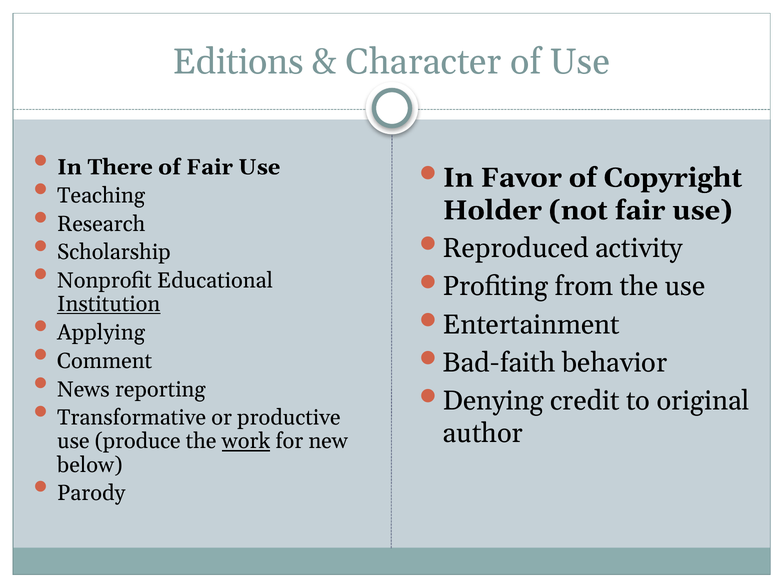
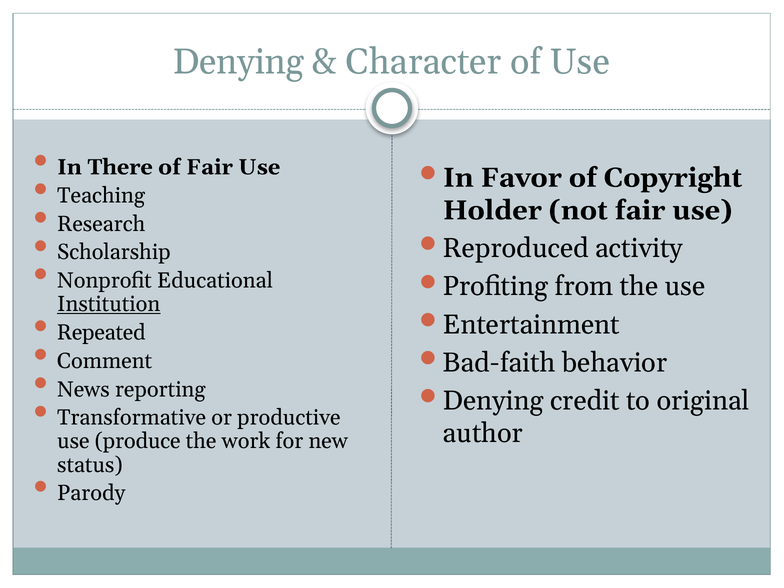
Editions at (238, 62): Editions -> Denying
Applying: Applying -> Repeated
work underline: present -> none
below: below -> status
